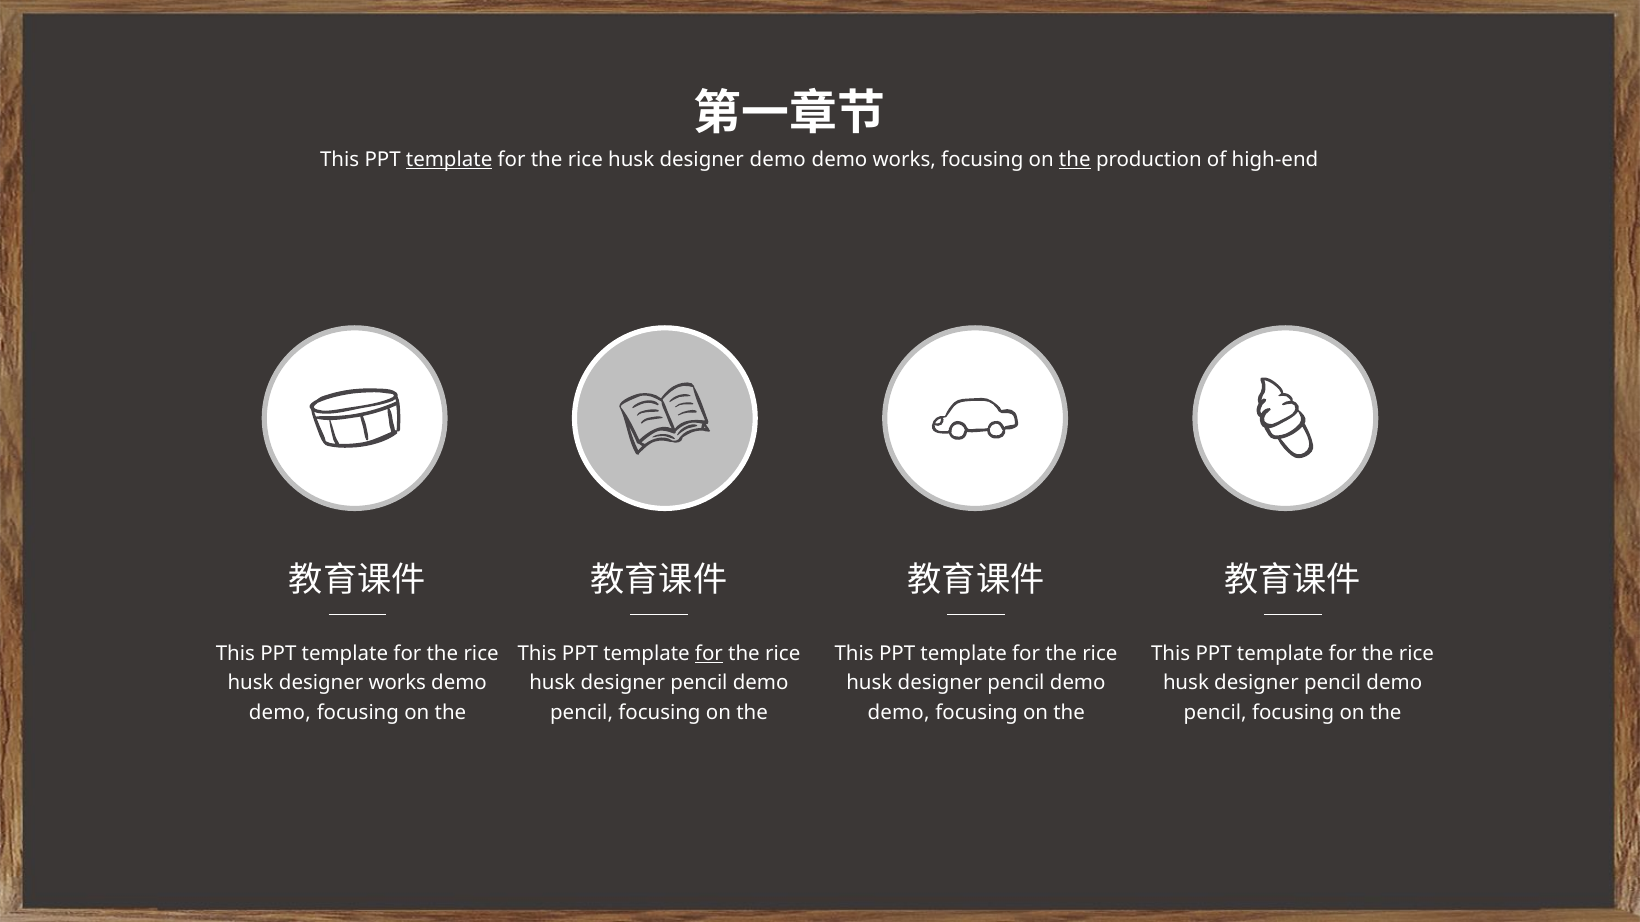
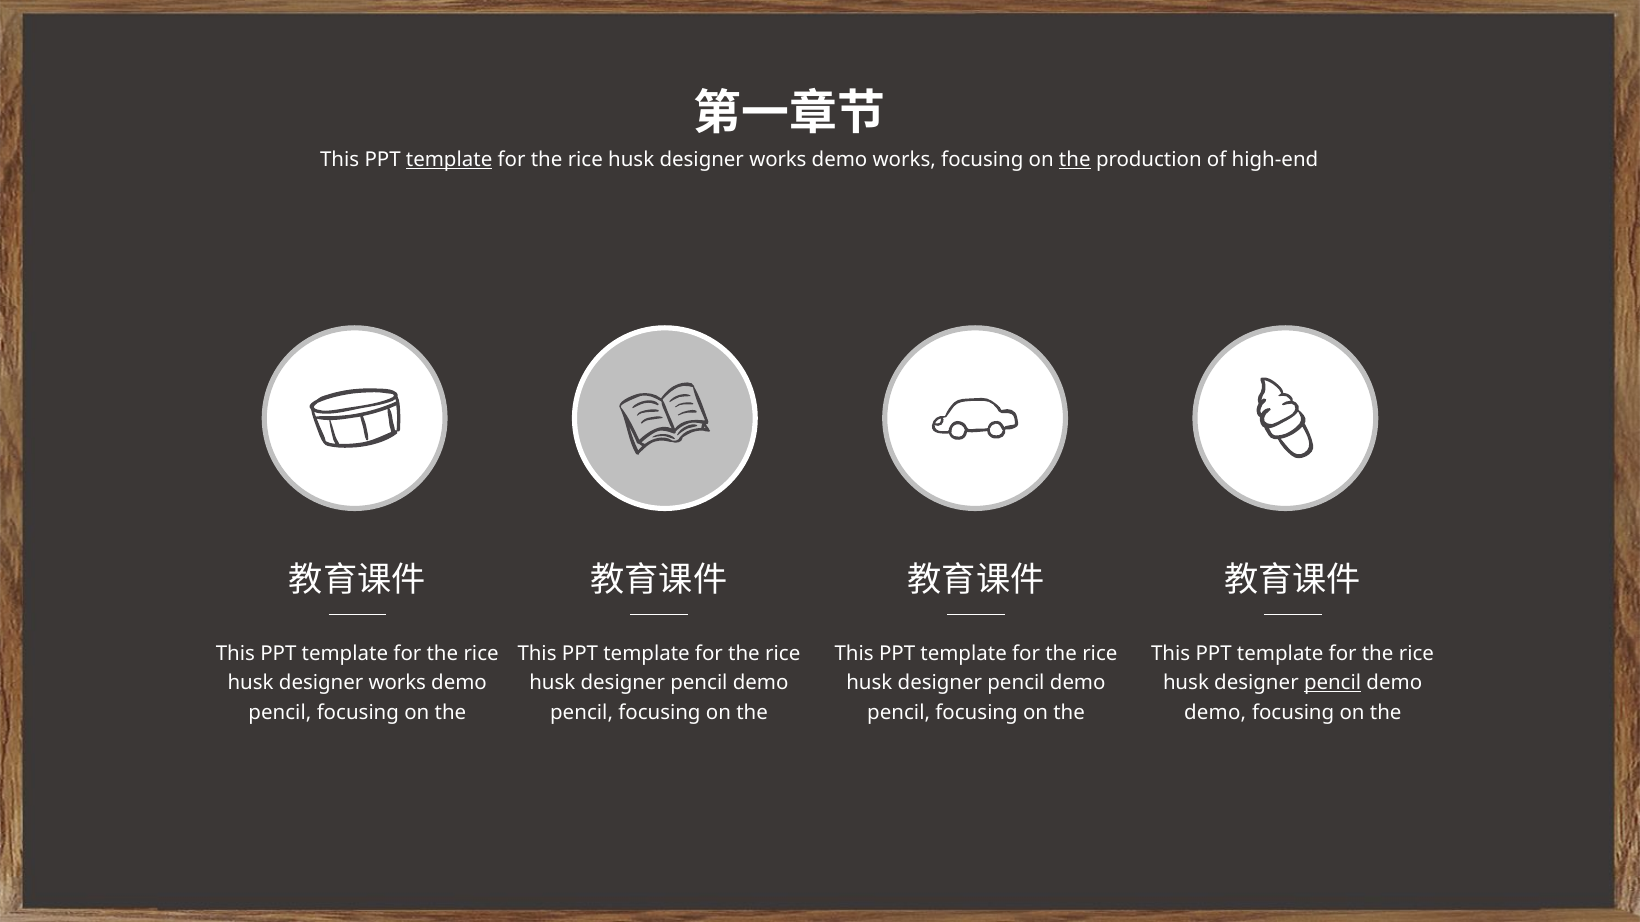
demo at (778, 159): demo -> works
for at (709, 654) underline: present -> none
pencil at (1333, 683) underline: none -> present
demo at (280, 713): demo -> pencil
demo at (899, 713): demo -> pencil
pencil at (1215, 713): pencil -> demo
